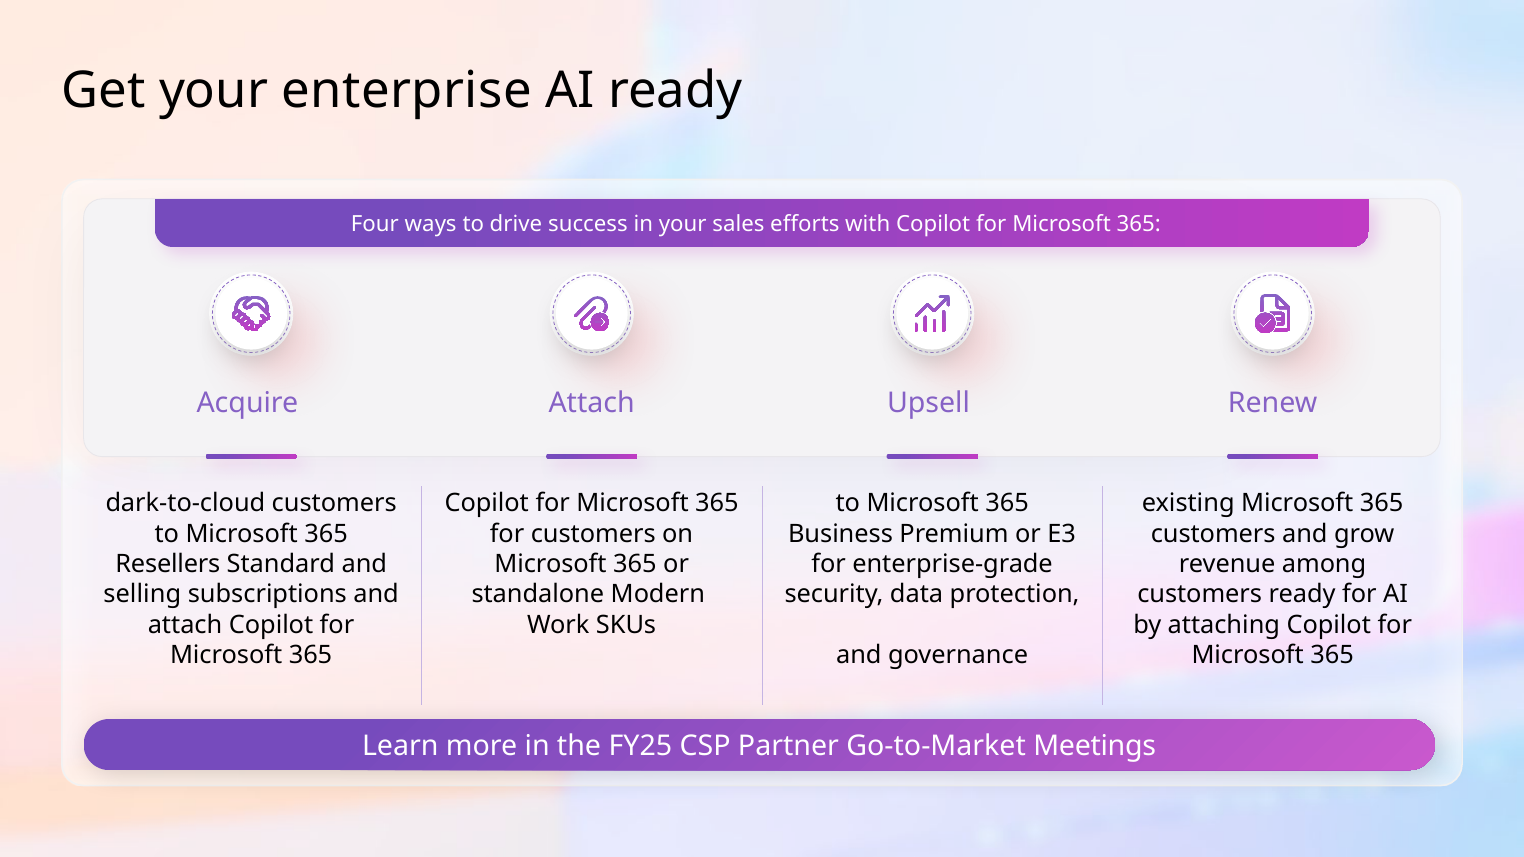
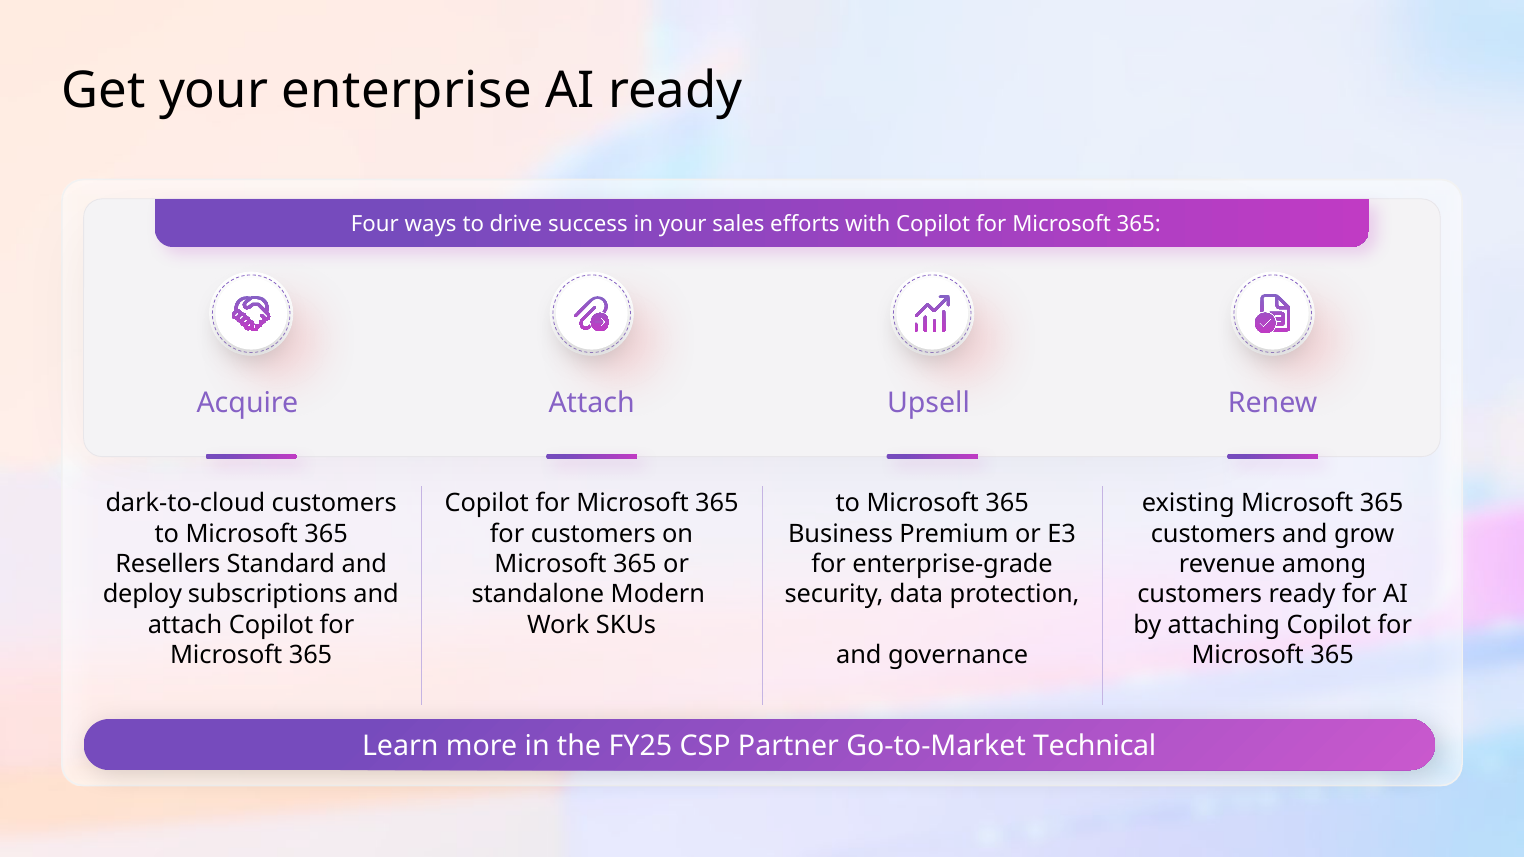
selling: selling -> deploy
Meetings: Meetings -> Technical
